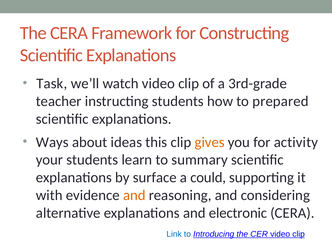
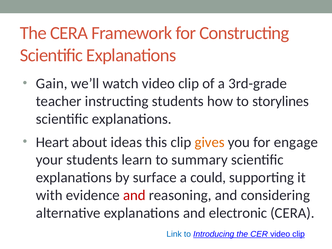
Task: Task -> Gain
prepared: prepared -> storylines
Ways: Ways -> Heart
activity: activity -> engage
and at (134, 195) colour: orange -> red
